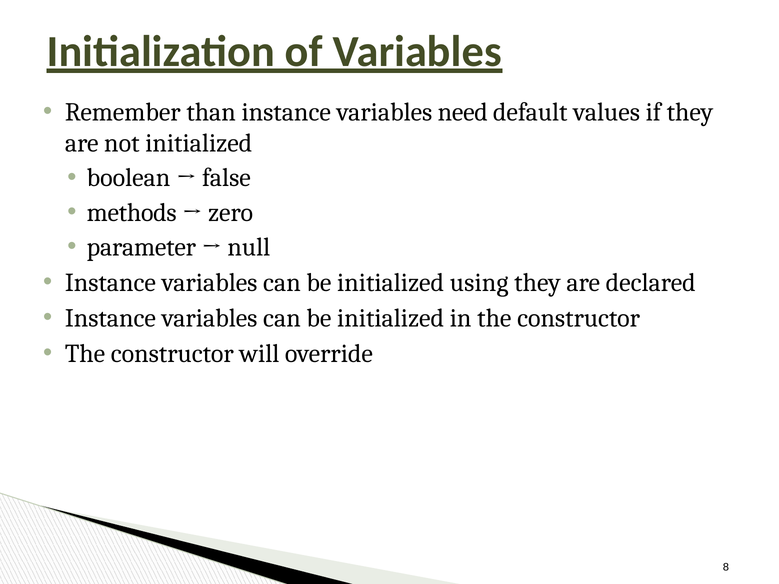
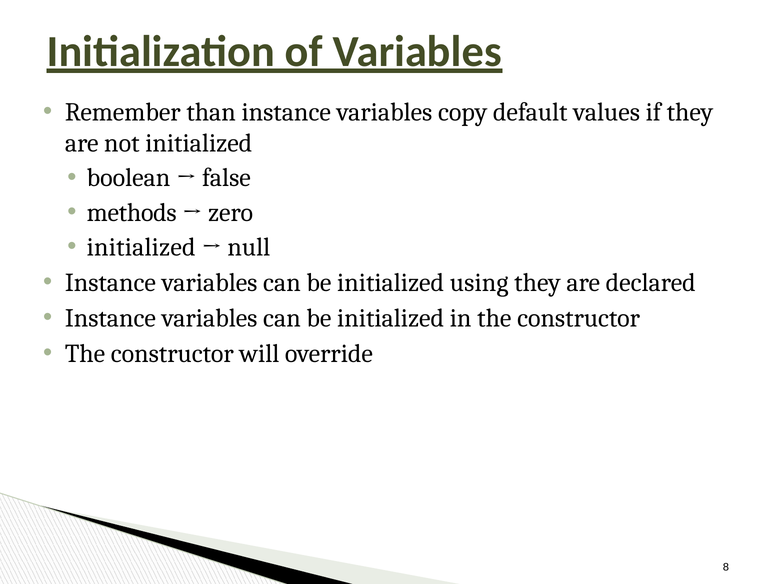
need: need -> copy
parameter at (141, 247): parameter -> initialized
